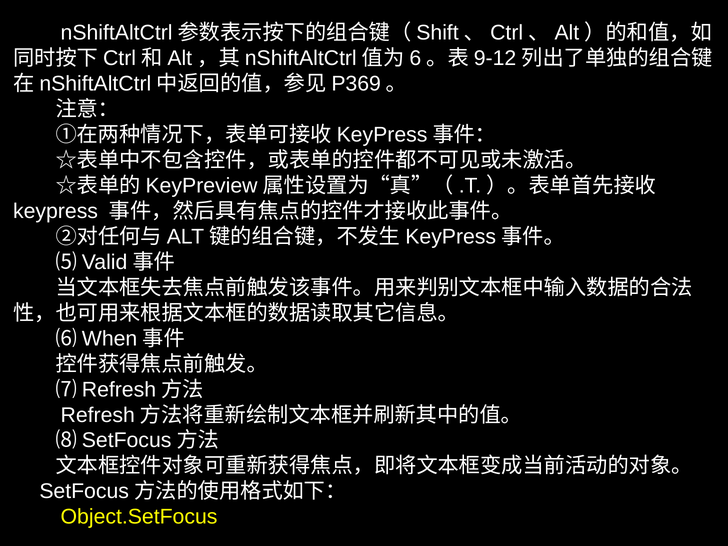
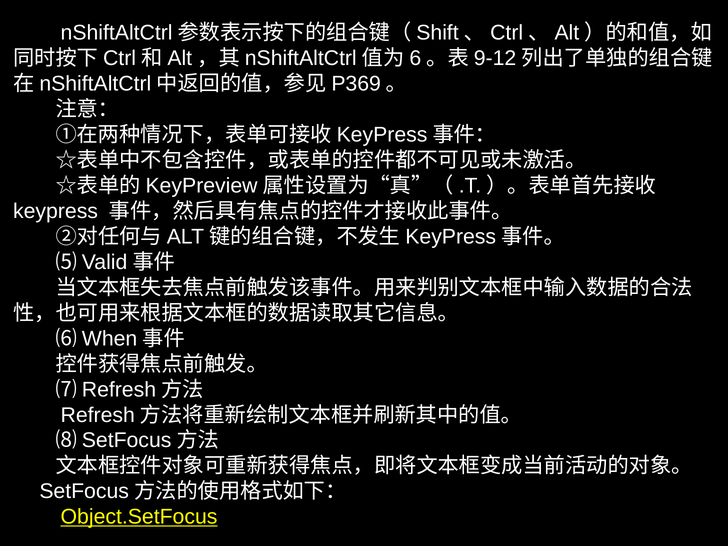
Object.SetFocus underline: none -> present
